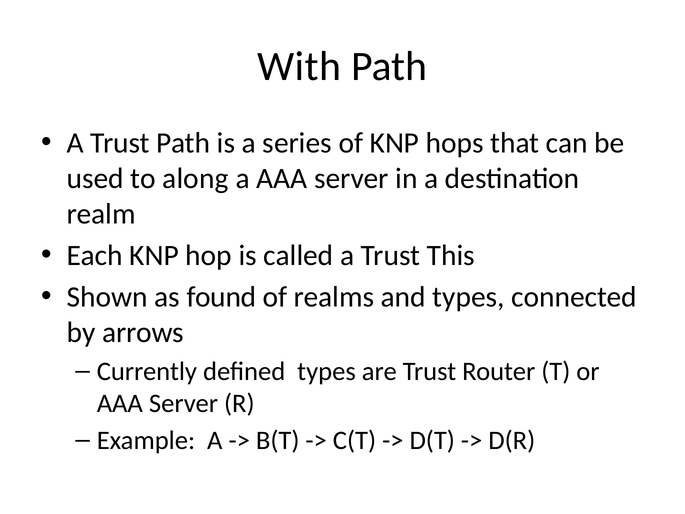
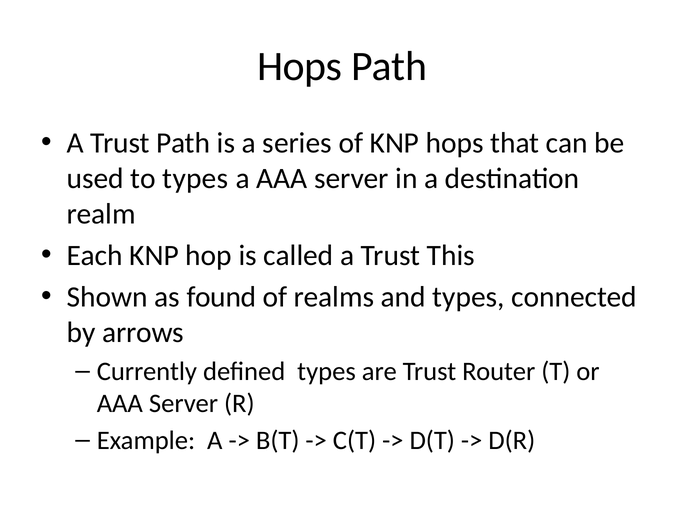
With at (299, 66): With -> Hops
to along: along -> types
